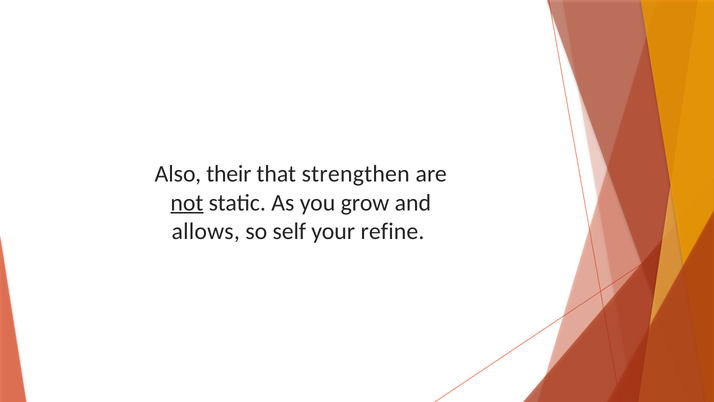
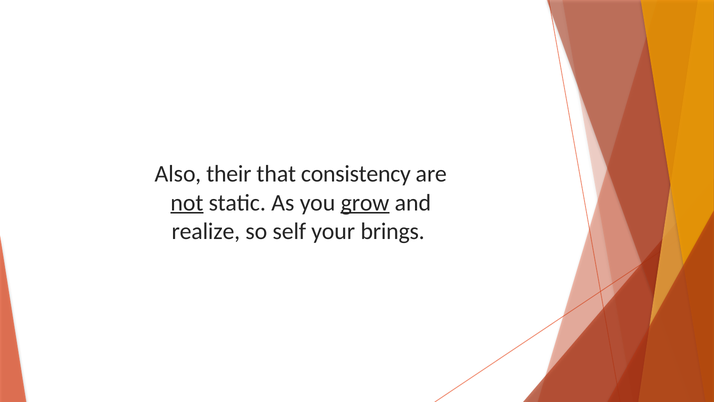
strengthen: strengthen -> consistency
grow underline: none -> present
allows: allows -> realize
refine: refine -> brings
